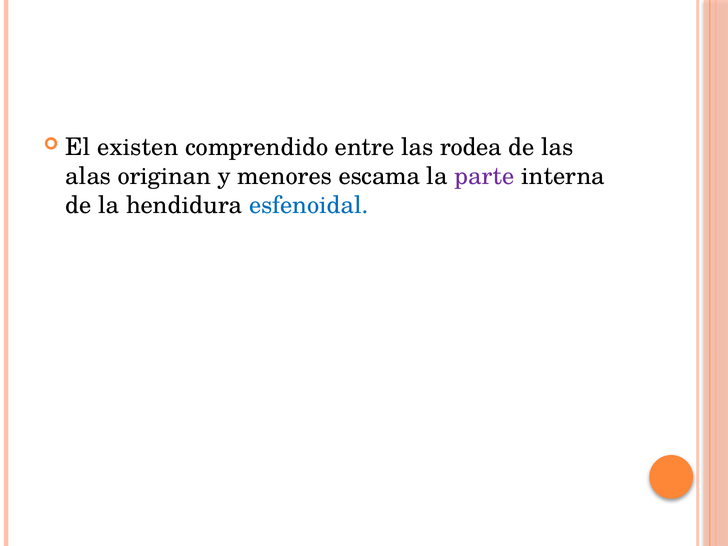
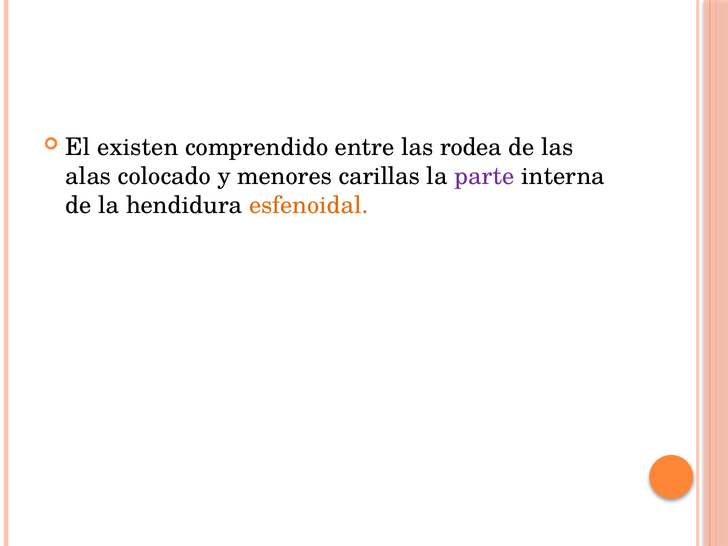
originan: originan -> colocado
escama: escama -> carillas
esfenoidal colour: blue -> orange
